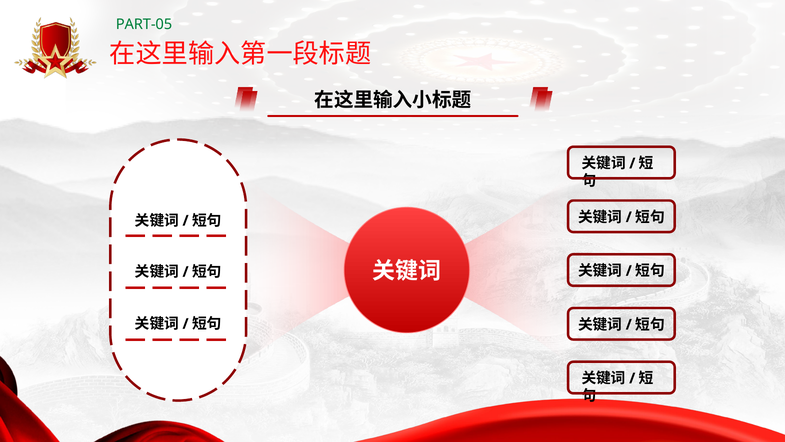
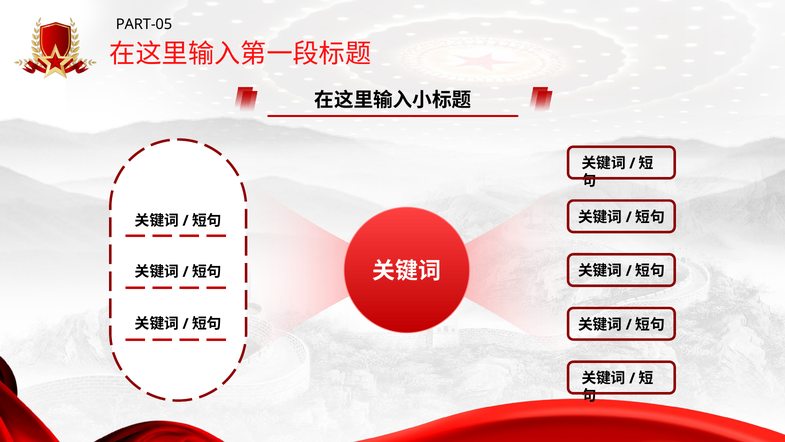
PART-05 colour: green -> black
